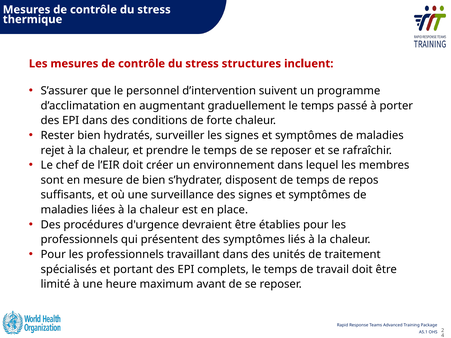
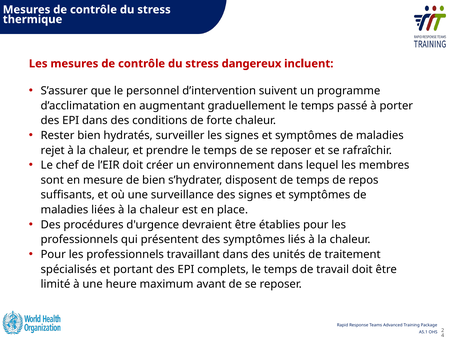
structures: structures -> dangereux
